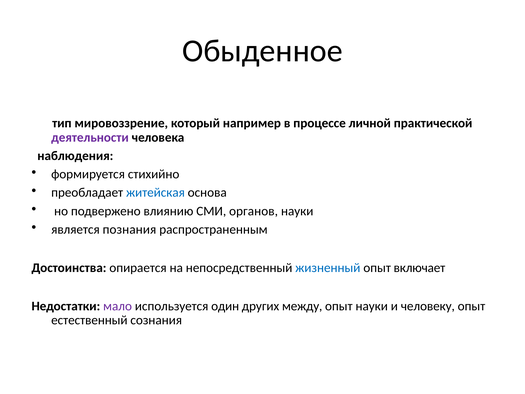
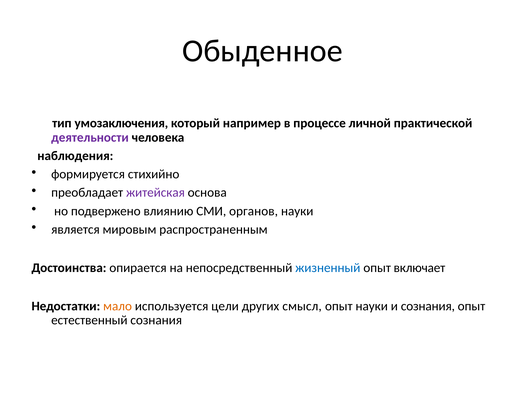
мировоззрение: мировоззрение -> умозаключения
житейская colour: blue -> purple
познания: познания -> мировым
мало colour: purple -> orange
один: один -> цели
между: между -> смысл
и человеку: человеку -> сознания
